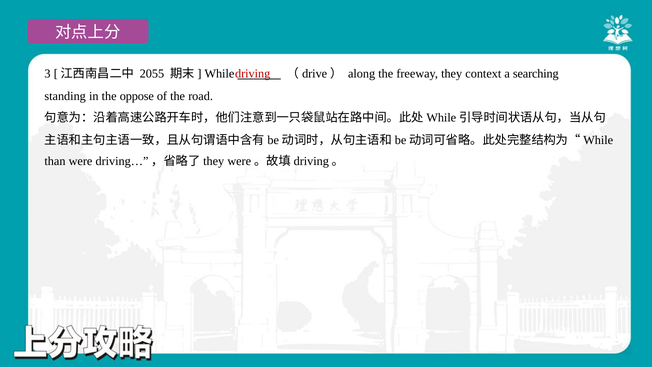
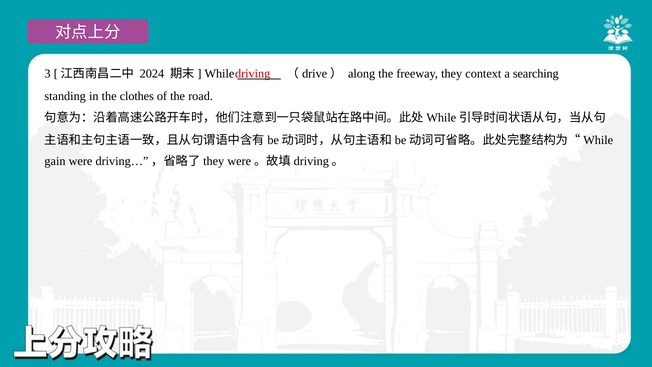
2055: 2055 -> 2024
oppose: oppose -> clothes
than: than -> gain
